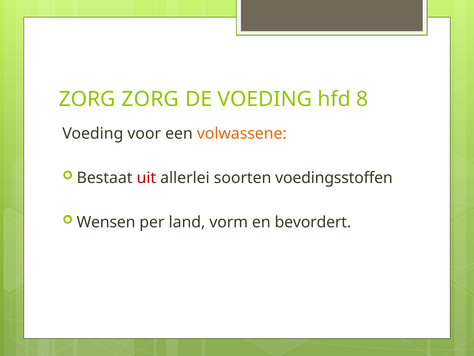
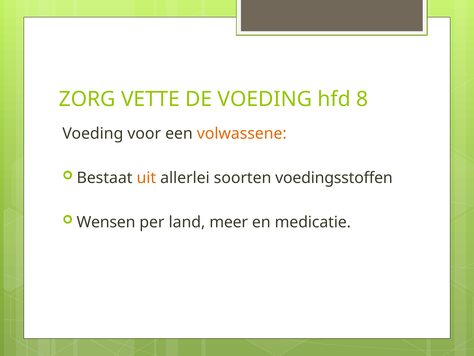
ZORG ZORG: ZORG -> VETTE
uit colour: red -> orange
vorm: vorm -> meer
bevordert: bevordert -> medicatie
